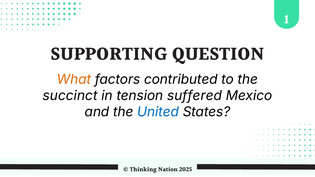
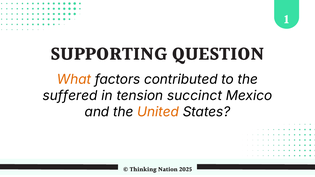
succinct: succinct -> suffered
suffered: suffered -> succinct
United colour: blue -> orange
